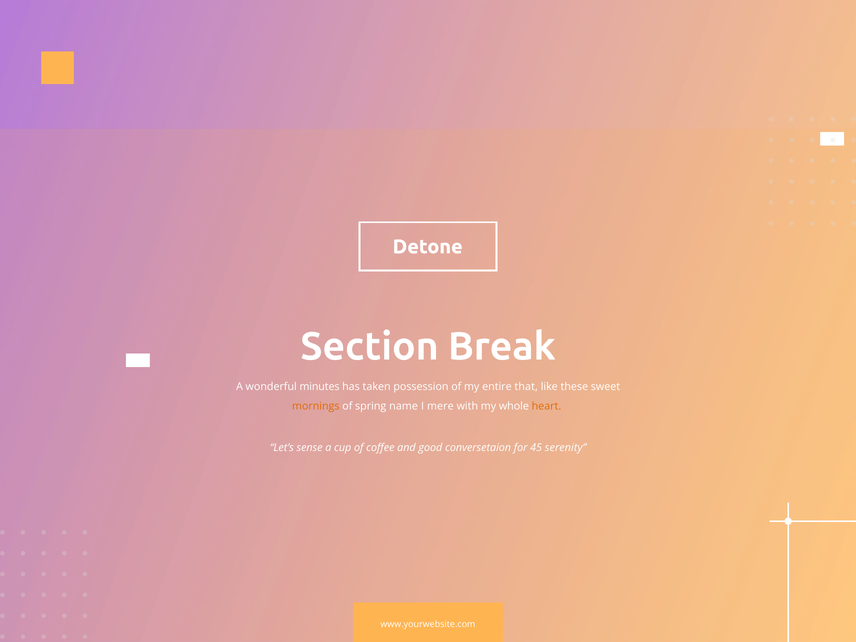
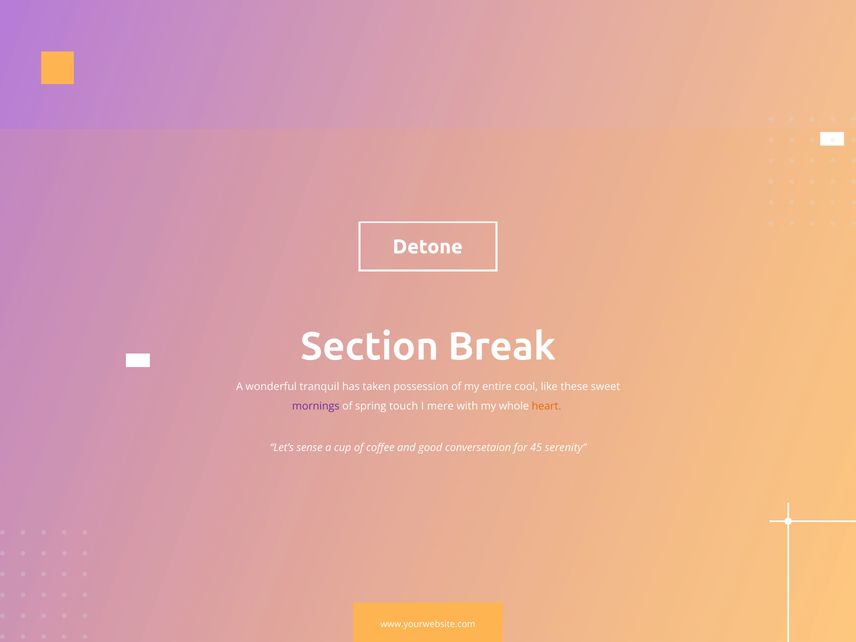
minutes: minutes -> tranquil
that: that -> cool
mornings colour: orange -> purple
name: name -> touch
